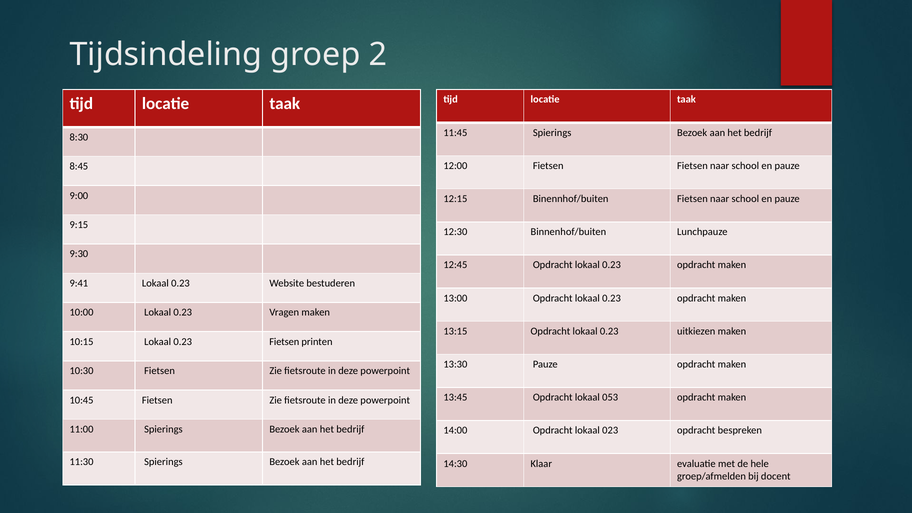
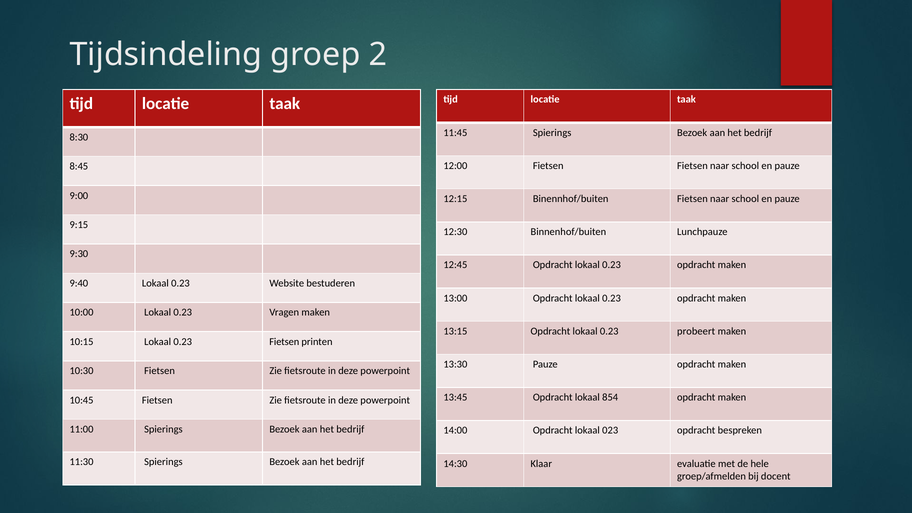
9:41: 9:41 -> 9:40
uitkiezen: uitkiezen -> probeert
053: 053 -> 854
